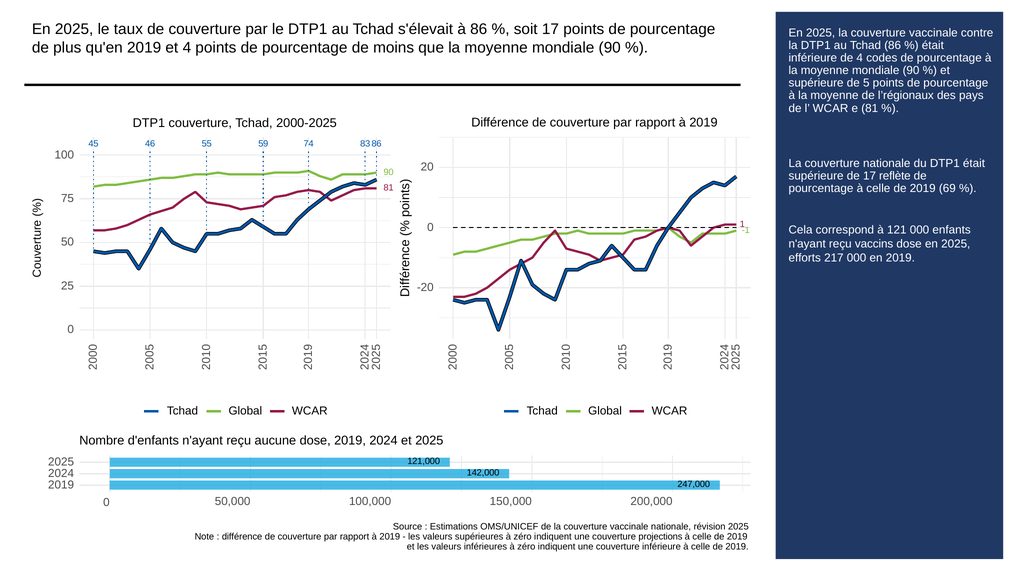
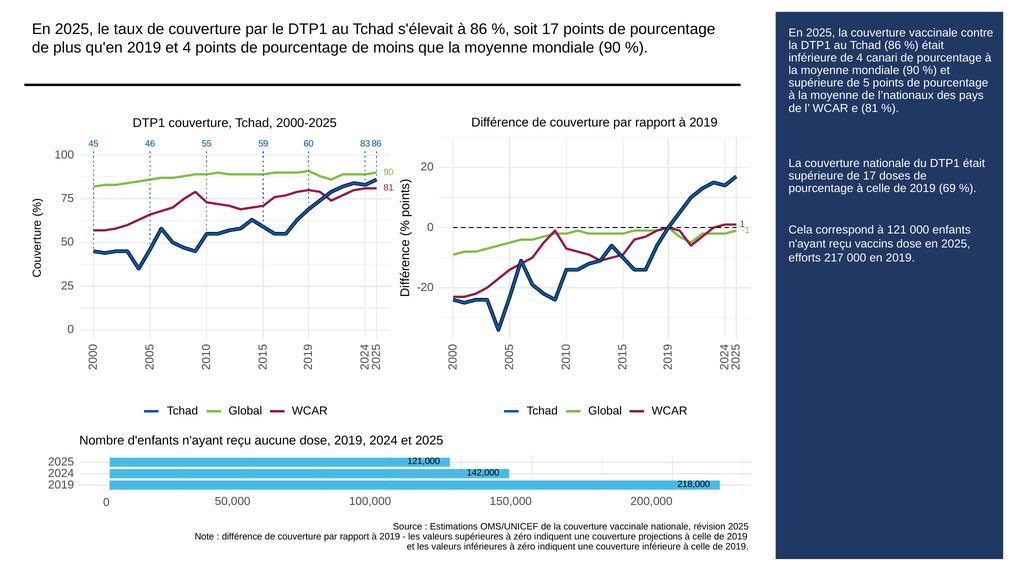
codes: codes -> canari
l’régionaux: l’régionaux -> l’nationaux
74: 74 -> 60
reflète: reflète -> doses
247,000: 247,000 -> 218,000
